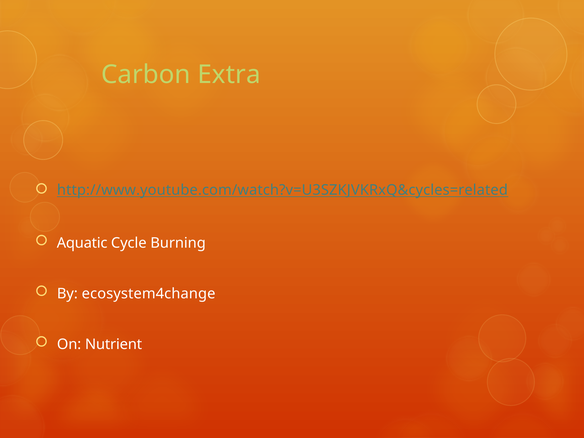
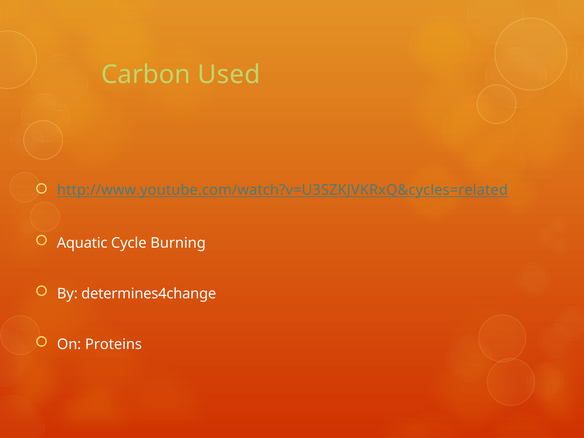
Extra: Extra -> Used
ecosystem4change: ecosystem4change -> determines4change
Nutrient: Nutrient -> Proteins
